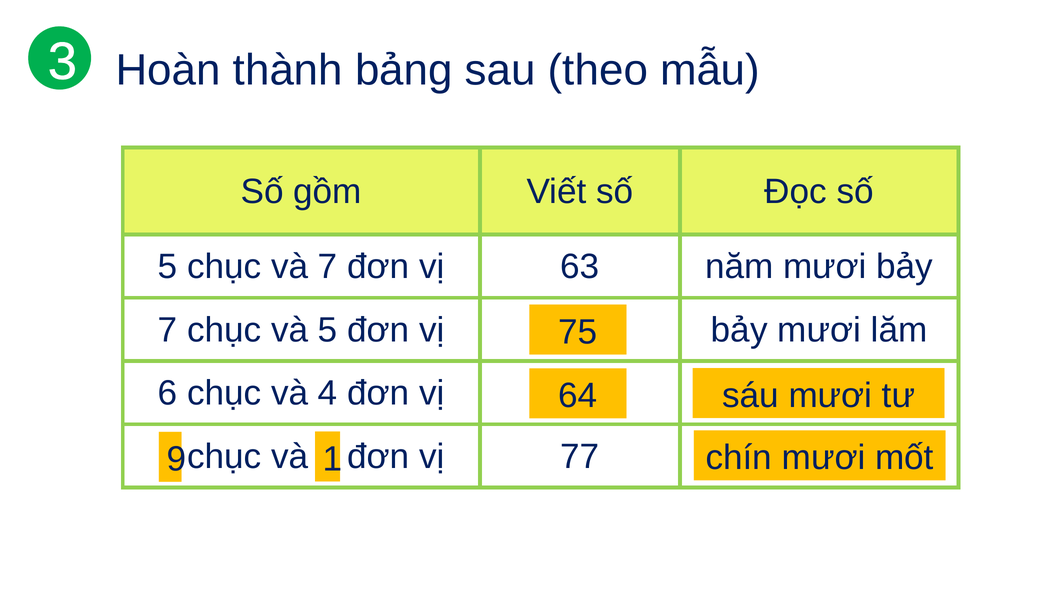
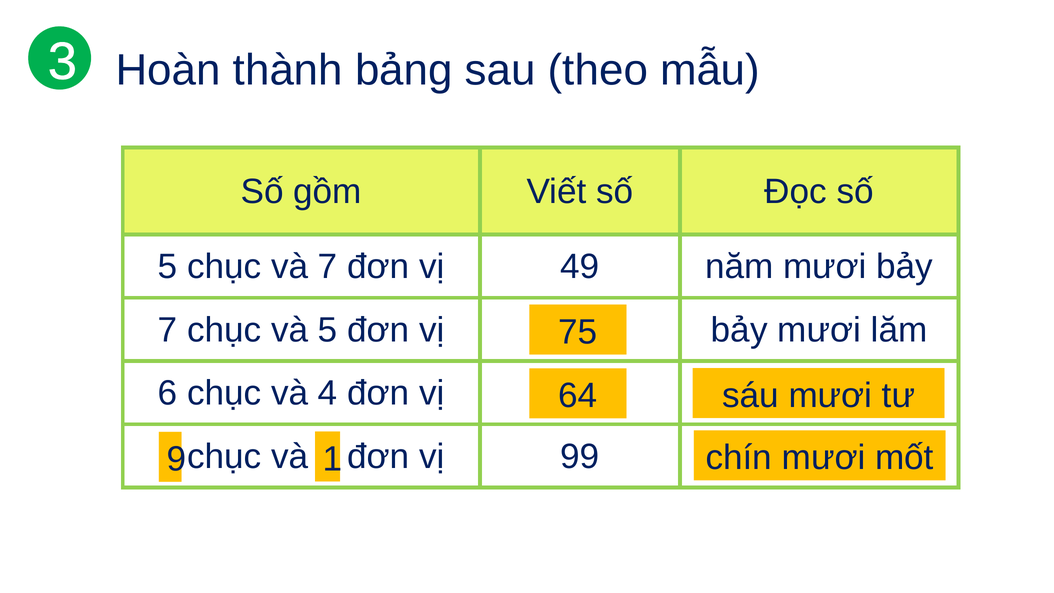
63: 63 -> 49
77: 77 -> 99
